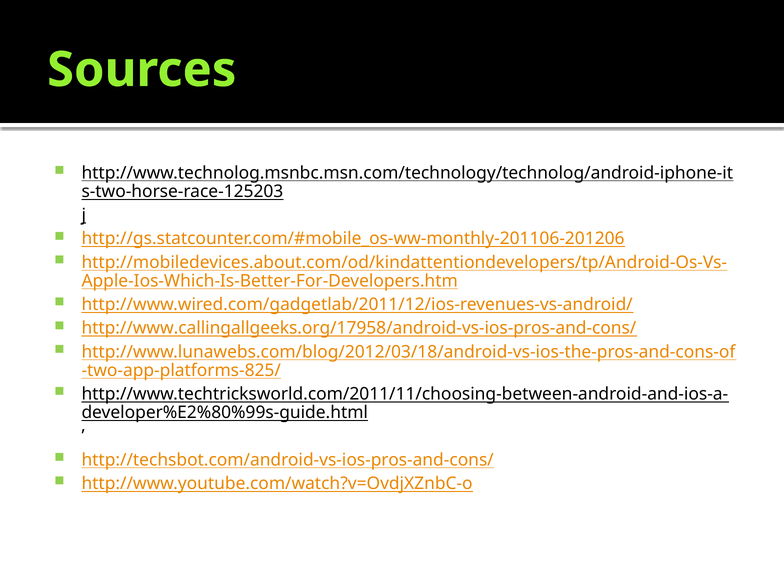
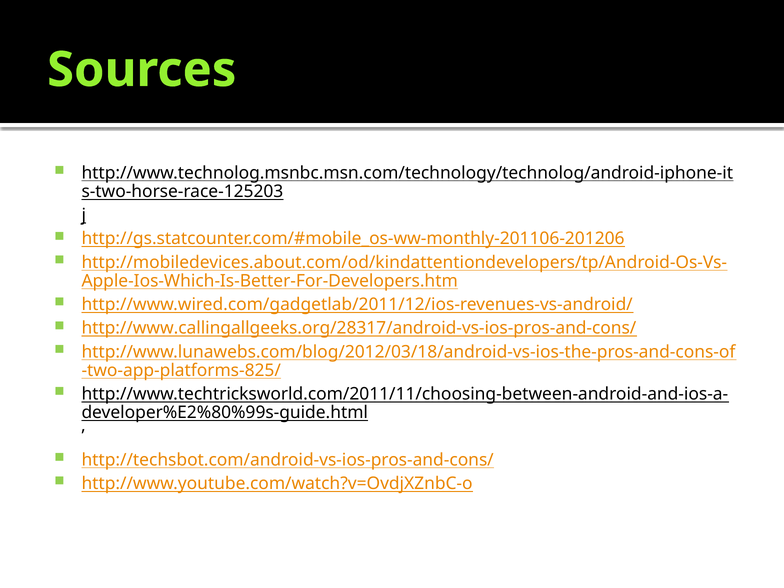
http://www.callingallgeeks.org/17958/android-vs-ios-pros-and-cons/: http://www.callingallgeeks.org/17958/android-vs-ios-pros-and-cons/ -> http://www.callingallgeeks.org/28317/android-vs-ios-pros-and-cons/
